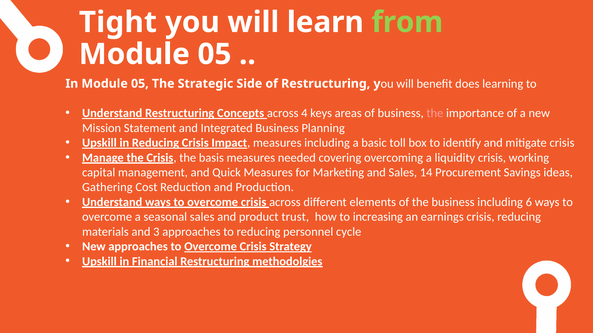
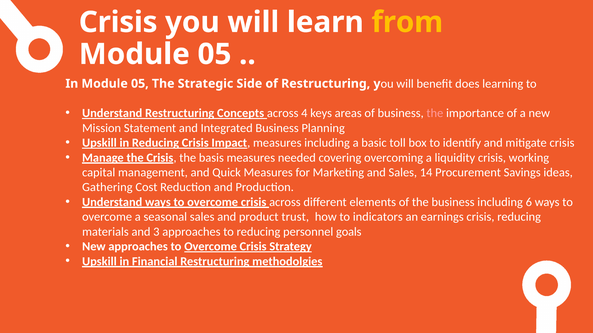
Tight at (118, 22): Tight -> Crisis
from colour: light green -> yellow
increasing: increasing -> indicators
cycle: cycle -> goals
